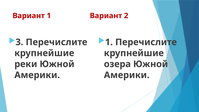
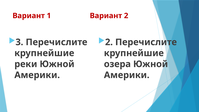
1 at (109, 42): 1 -> 2
